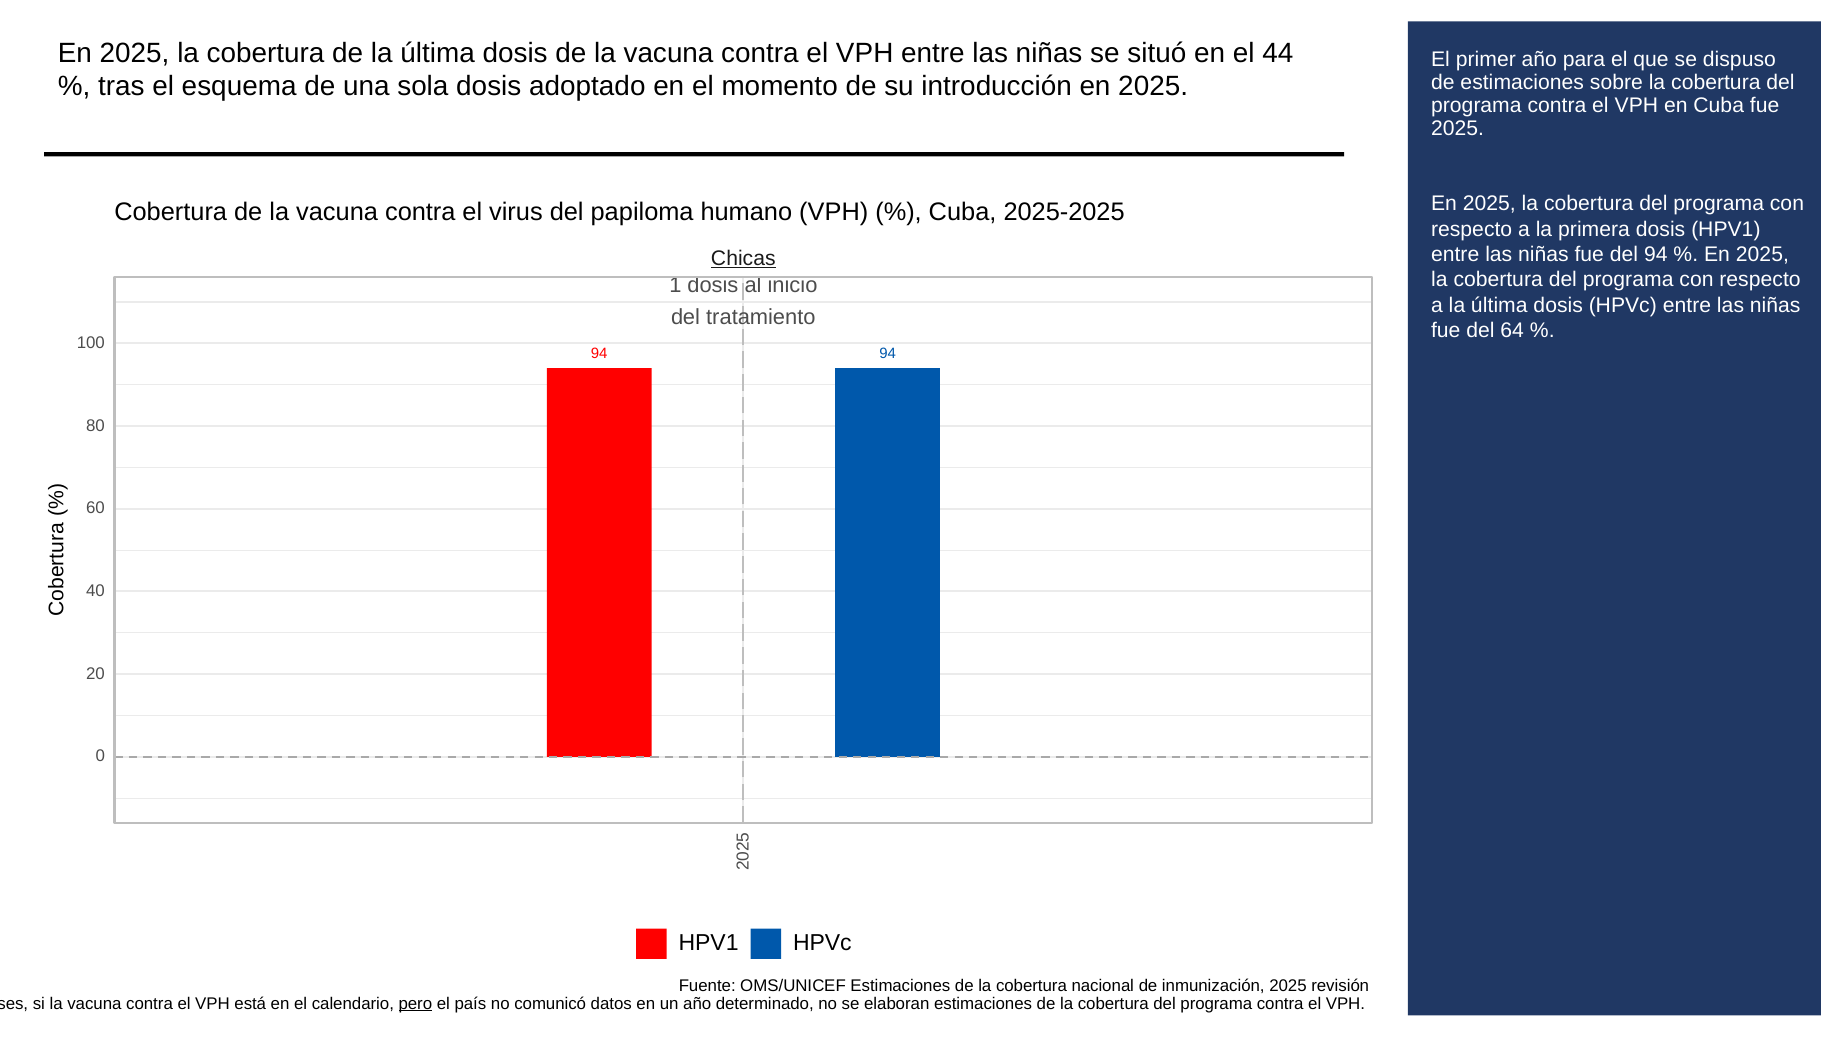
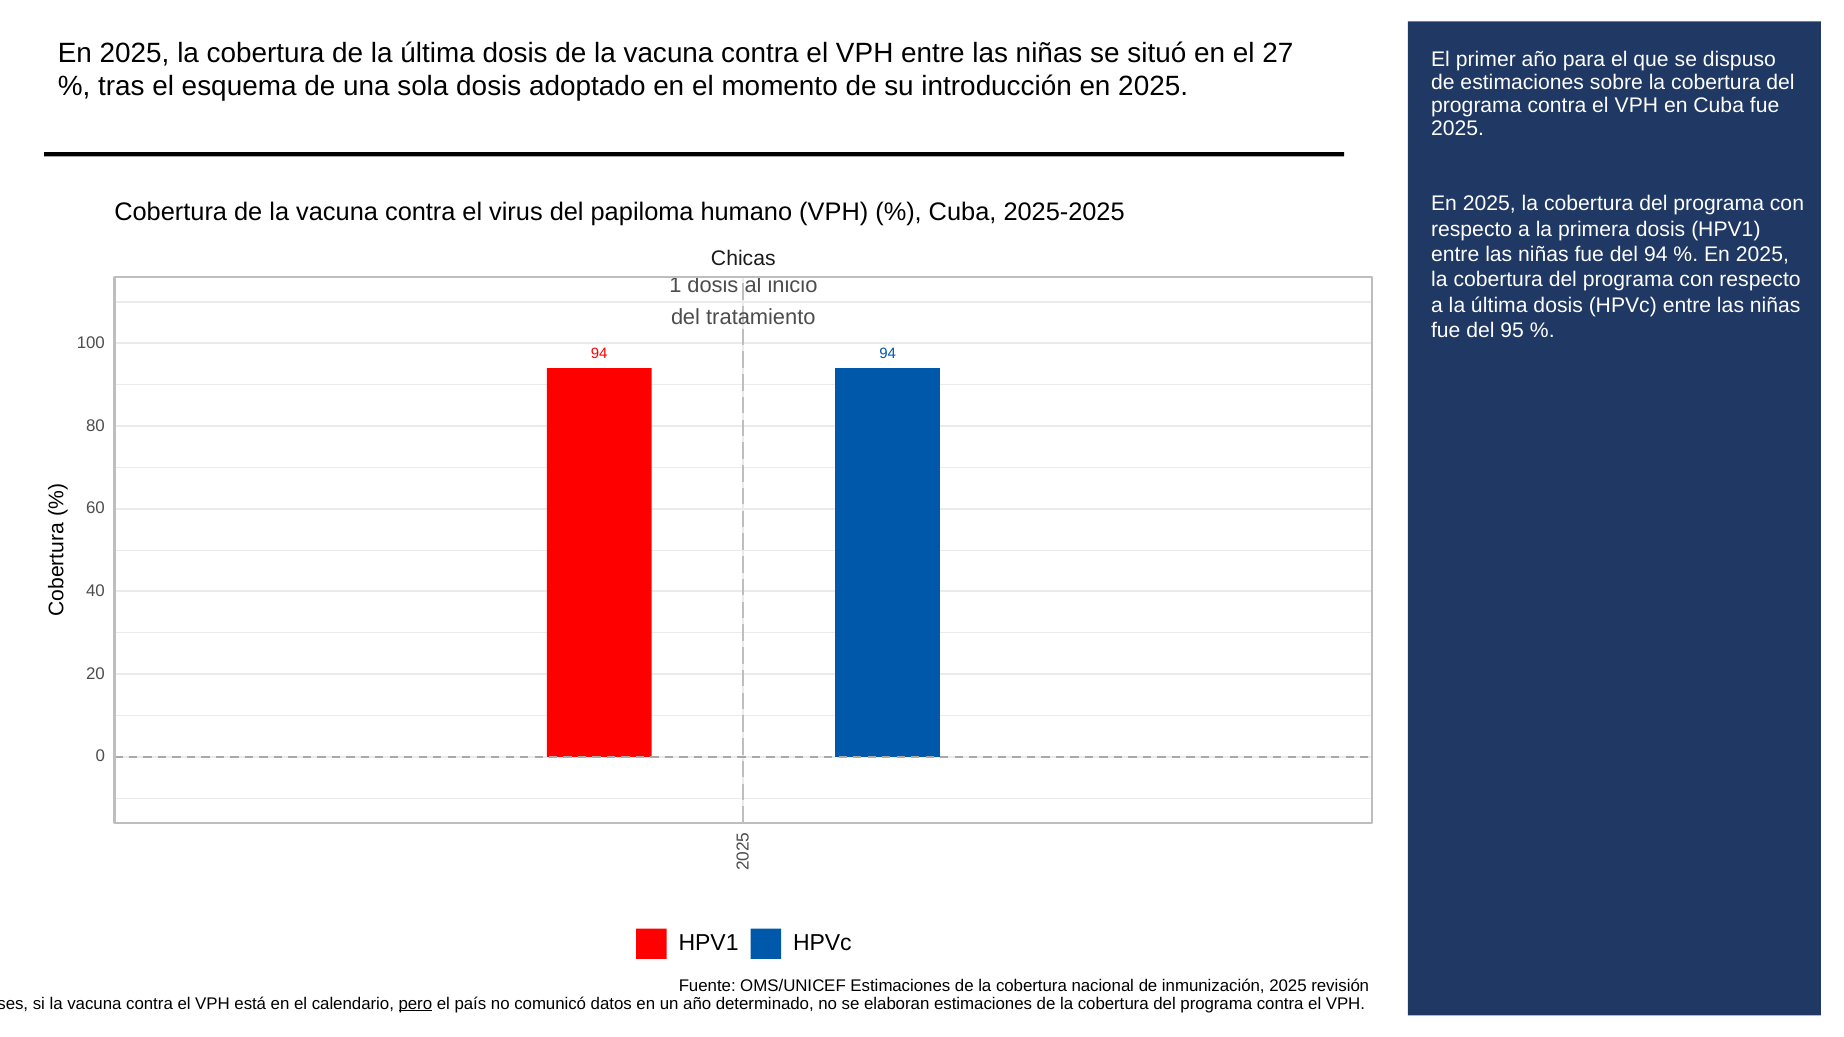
44: 44 -> 27
Chicas underline: present -> none
64: 64 -> 95
